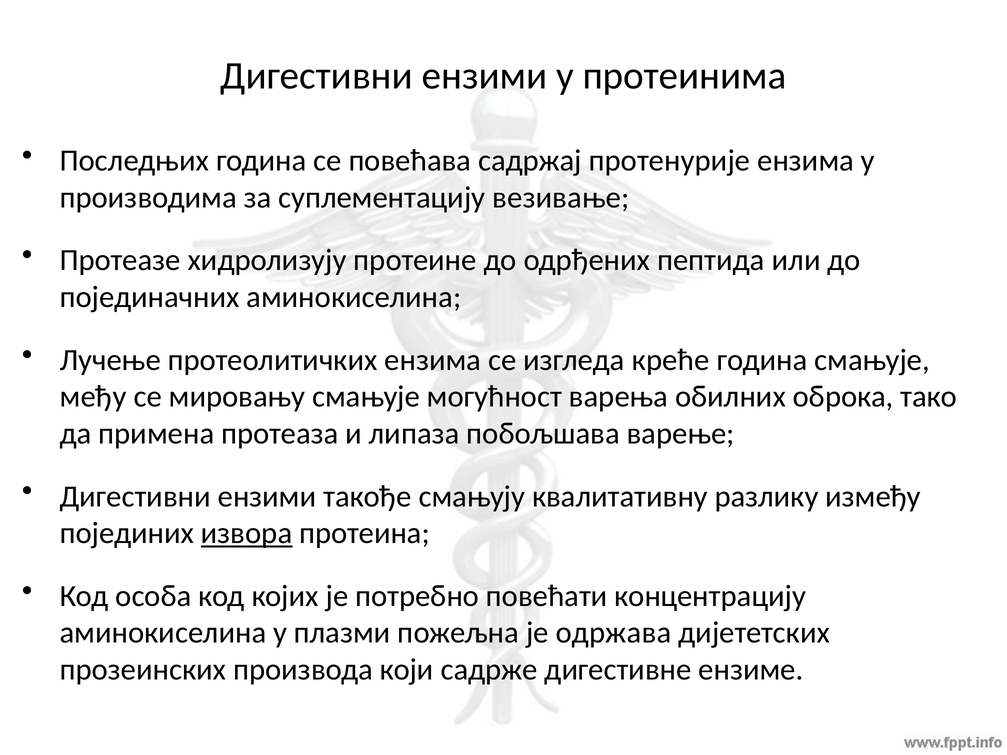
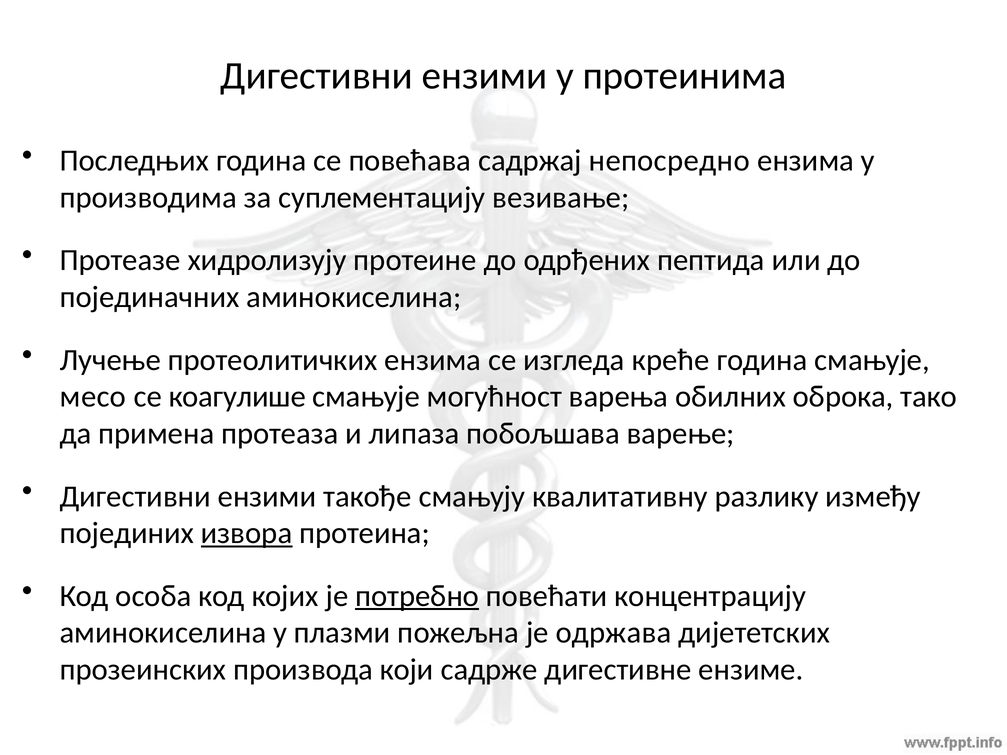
протенурије: протенурије -> непосредно
међу: међу -> месо
мировању: мировању -> коагулише
потребно underline: none -> present
